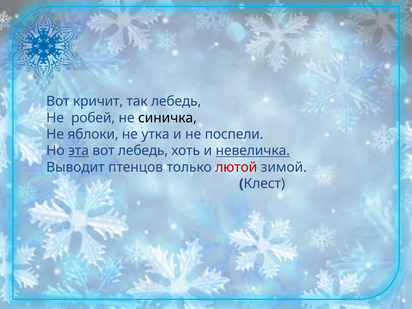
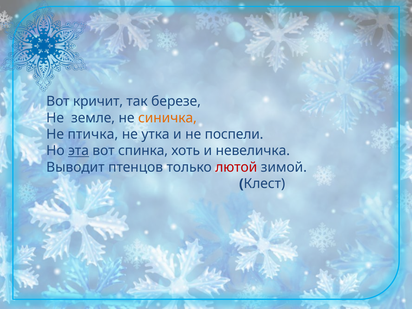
так лебедь: лебедь -> березе
робей: робей -> земле
синичка colour: black -> orange
яблоки: яблоки -> птичка
вот лебедь: лебедь -> спинка
невеличка underline: present -> none
